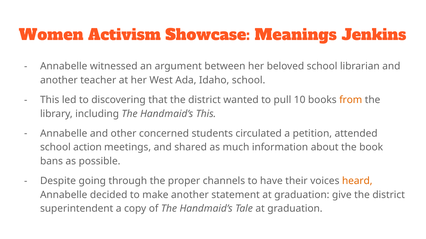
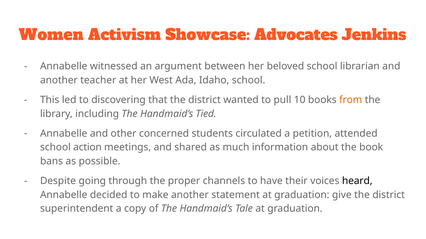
Meanings: Meanings -> Advocates
Handmaid’s This: This -> Tied
heard colour: orange -> black
